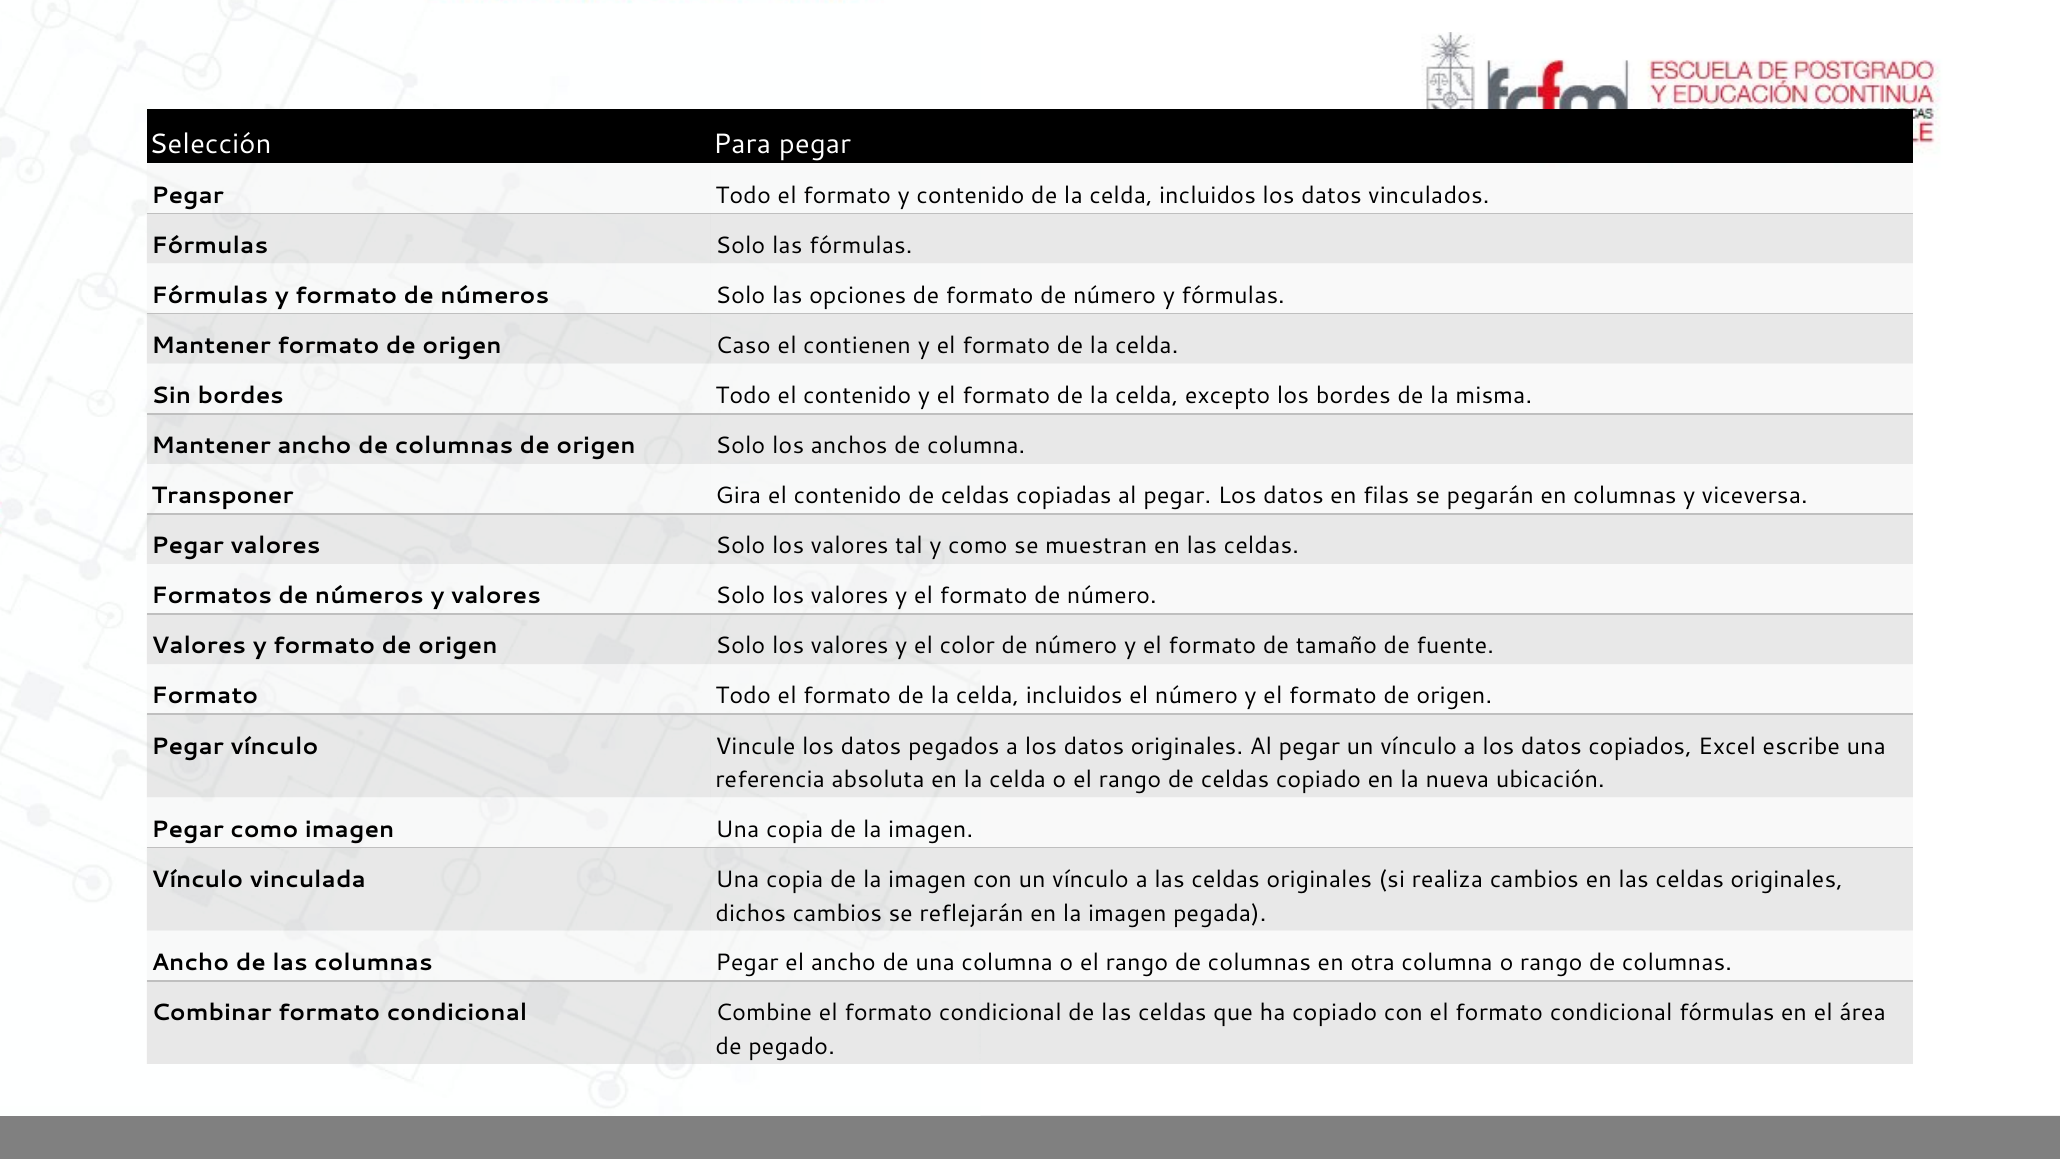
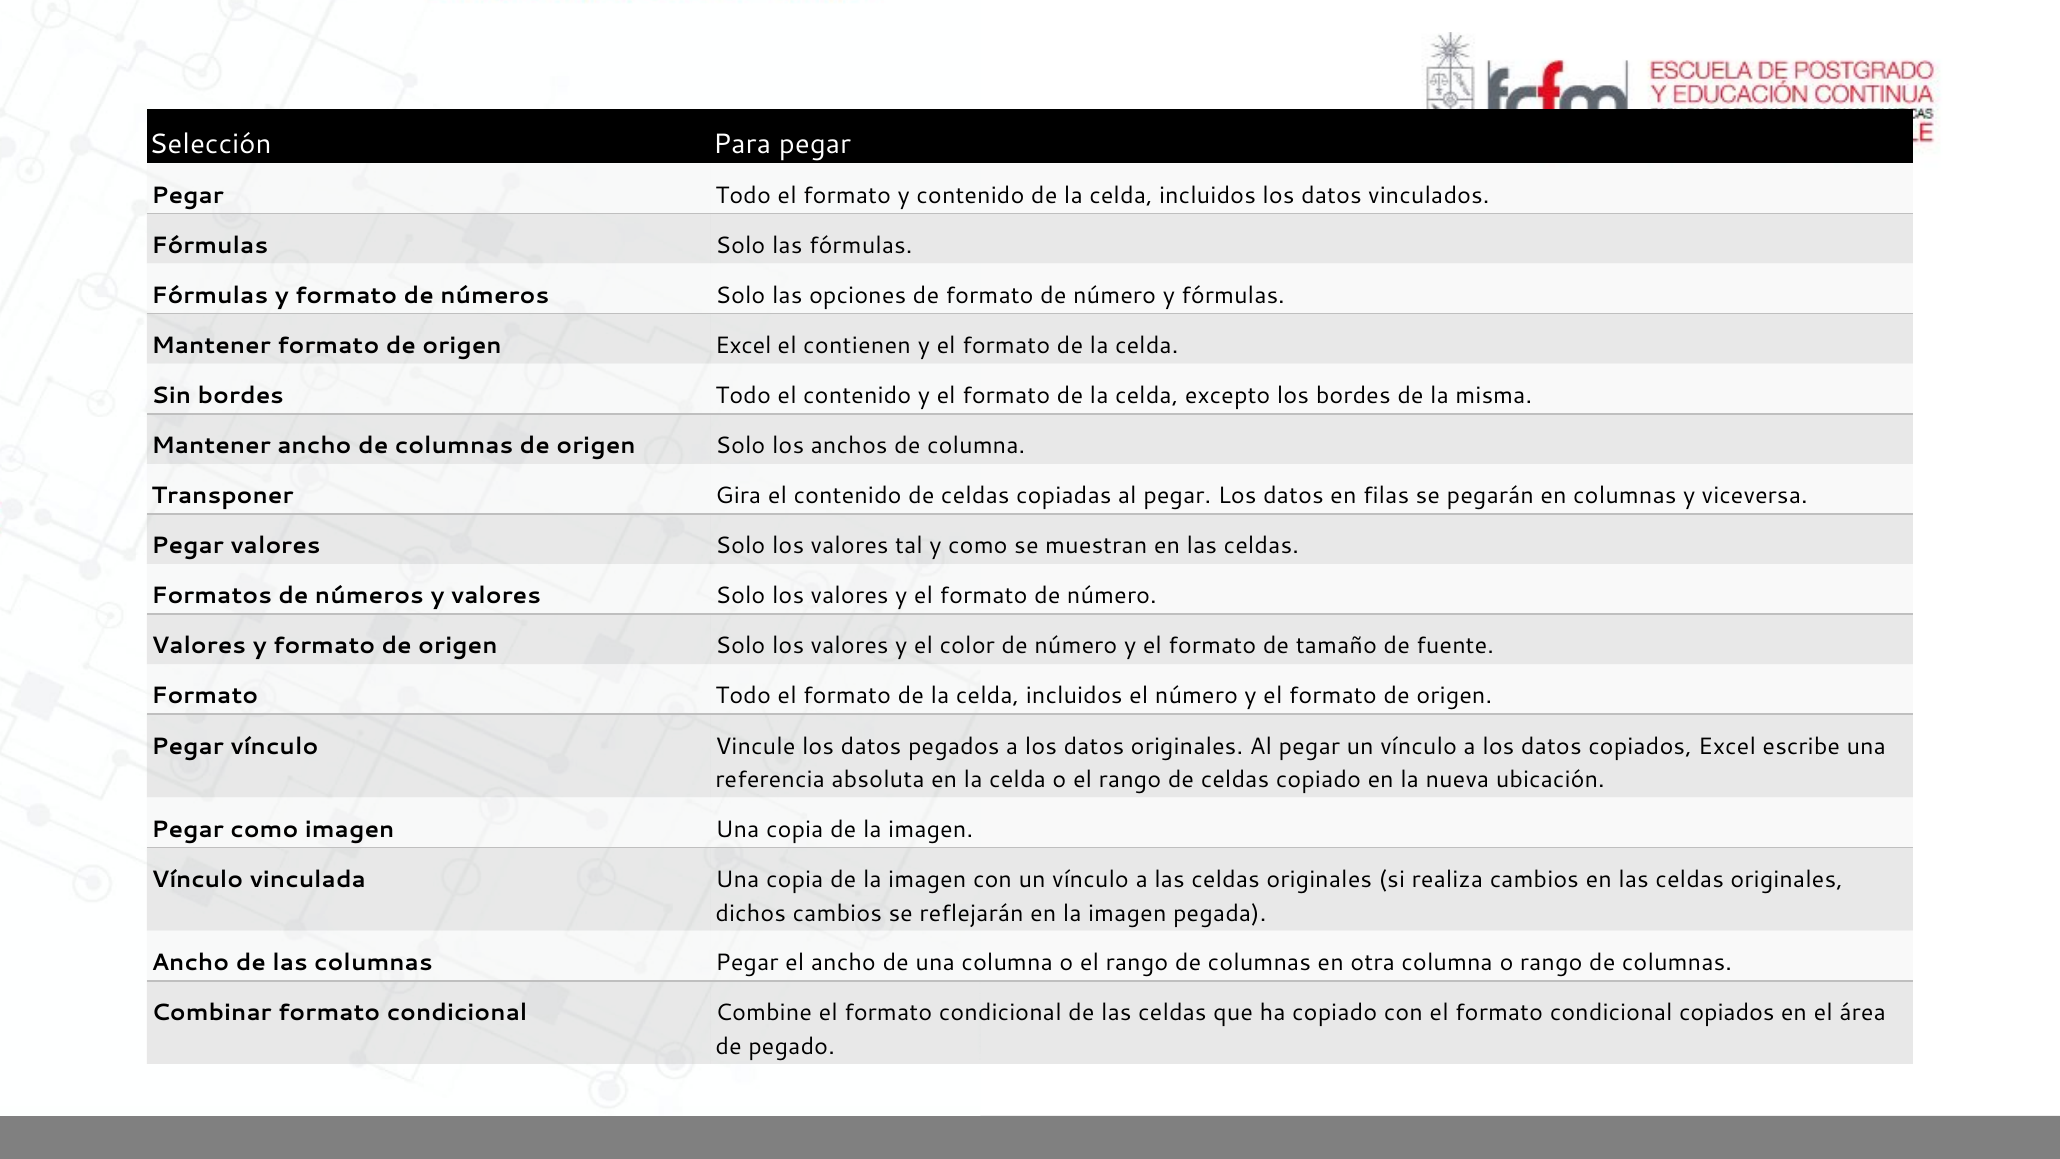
origen Caso: Caso -> Excel
condicional fórmulas: fórmulas -> copiados
